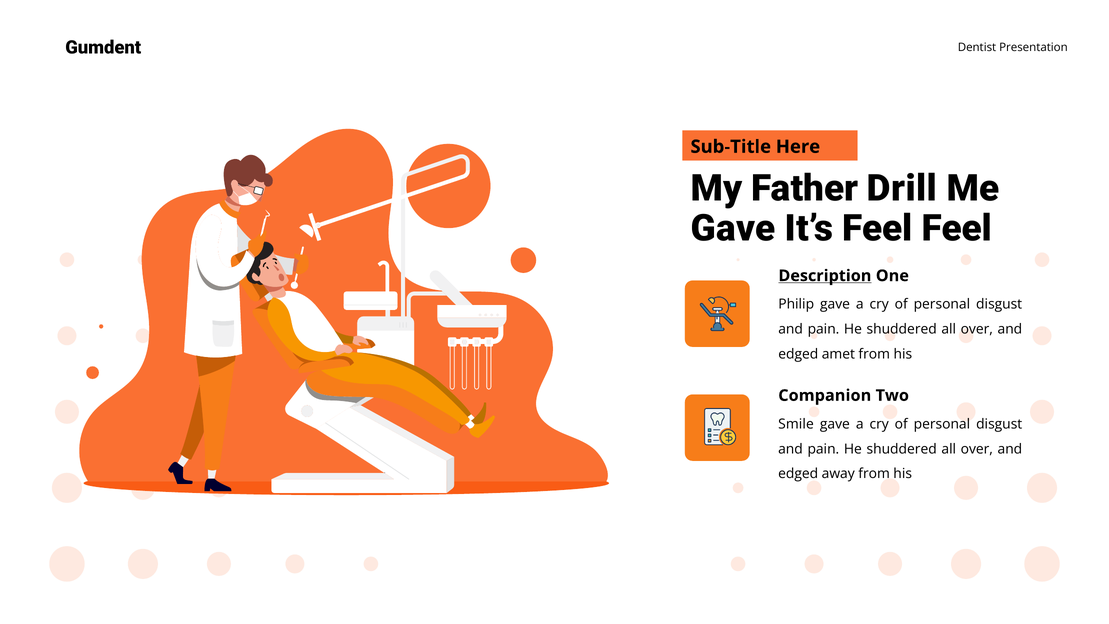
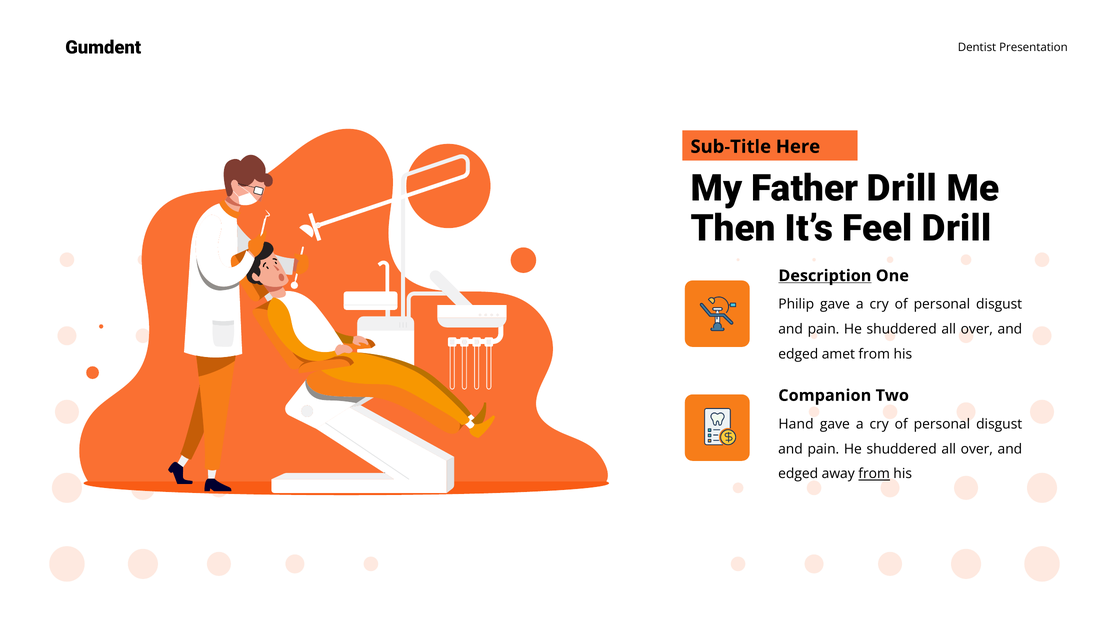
Gave at (733, 228): Gave -> Then
Feel Feel: Feel -> Drill
Smile: Smile -> Hand
from at (874, 474) underline: none -> present
